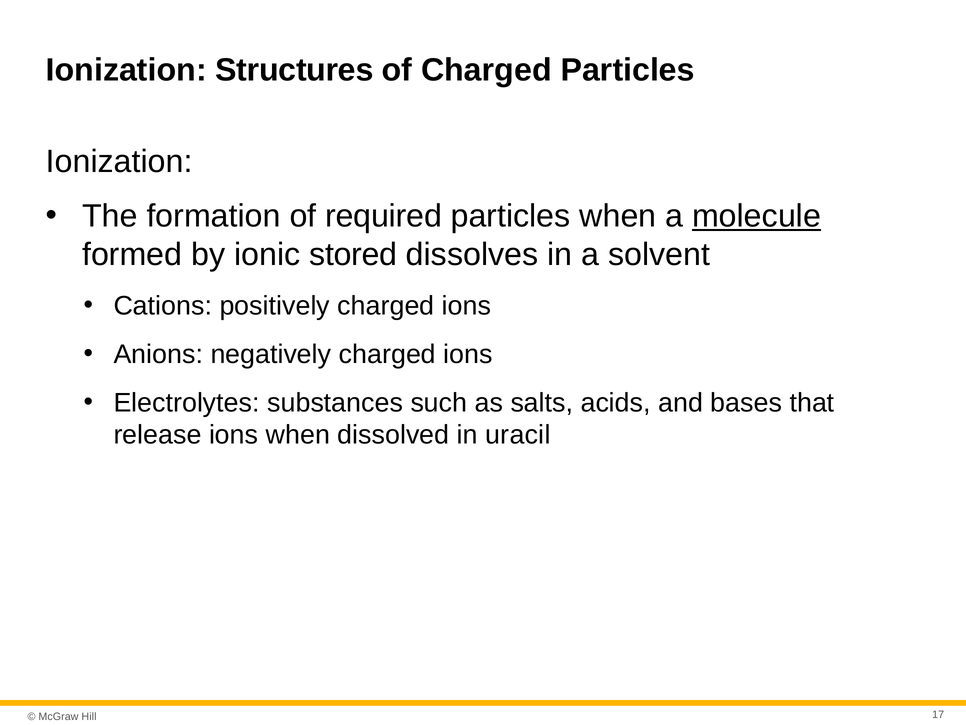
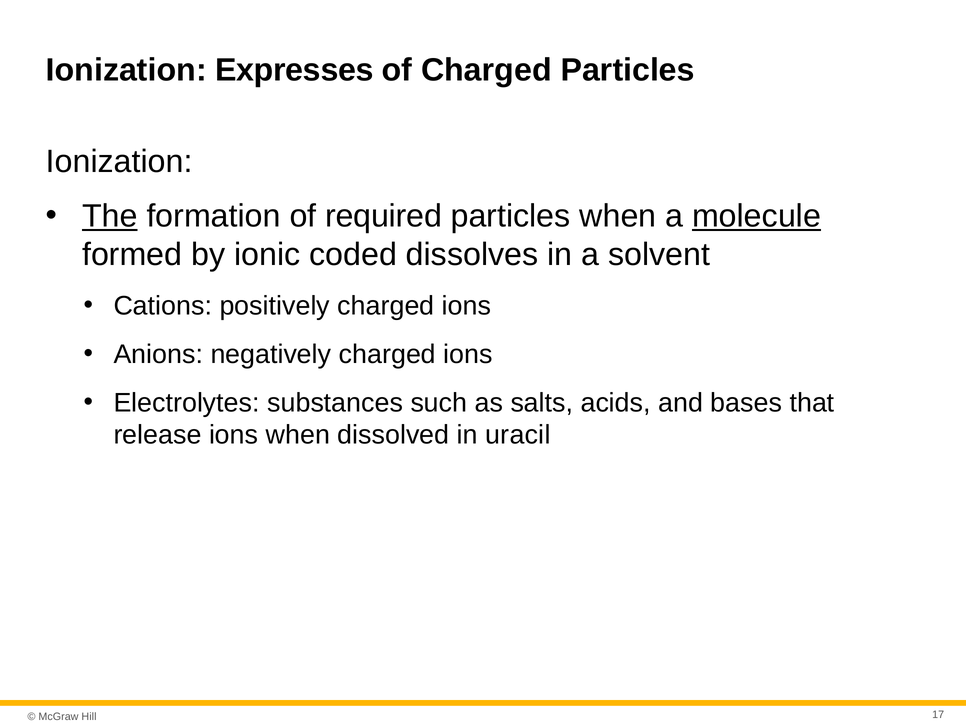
Structures: Structures -> Expresses
The underline: none -> present
stored: stored -> coded
